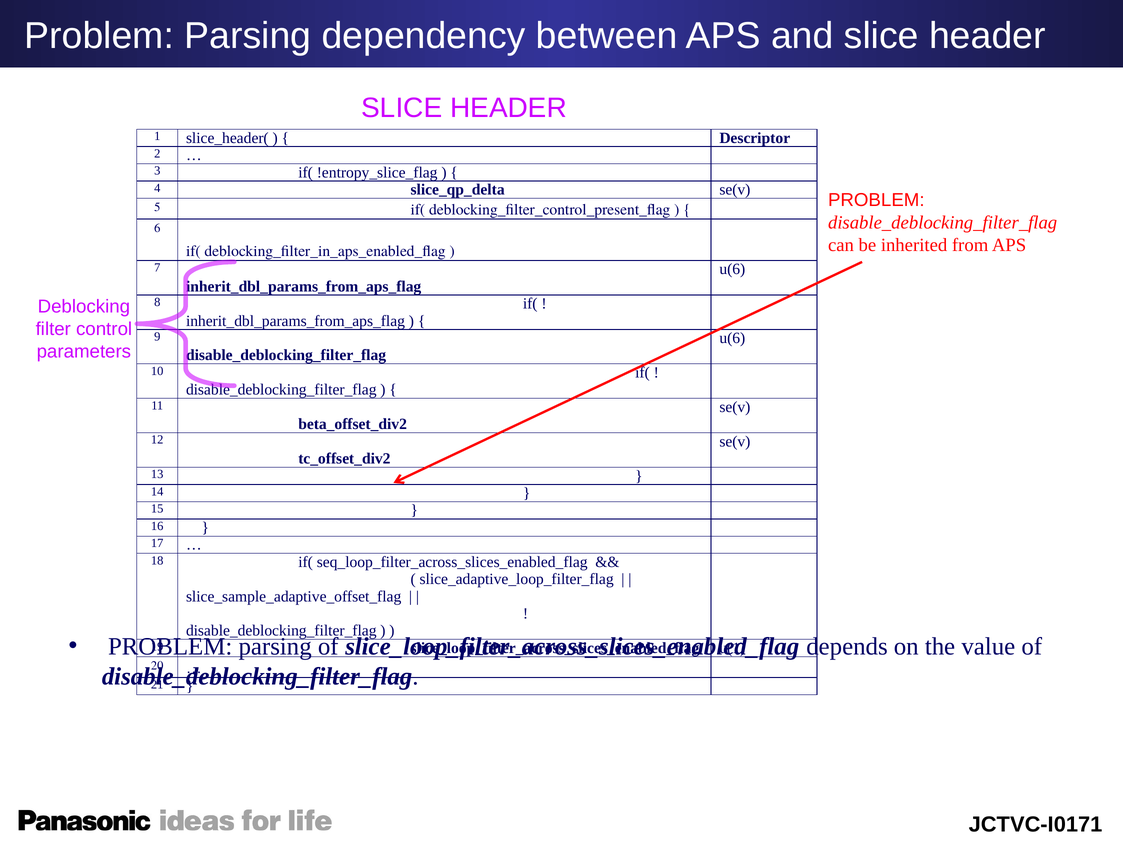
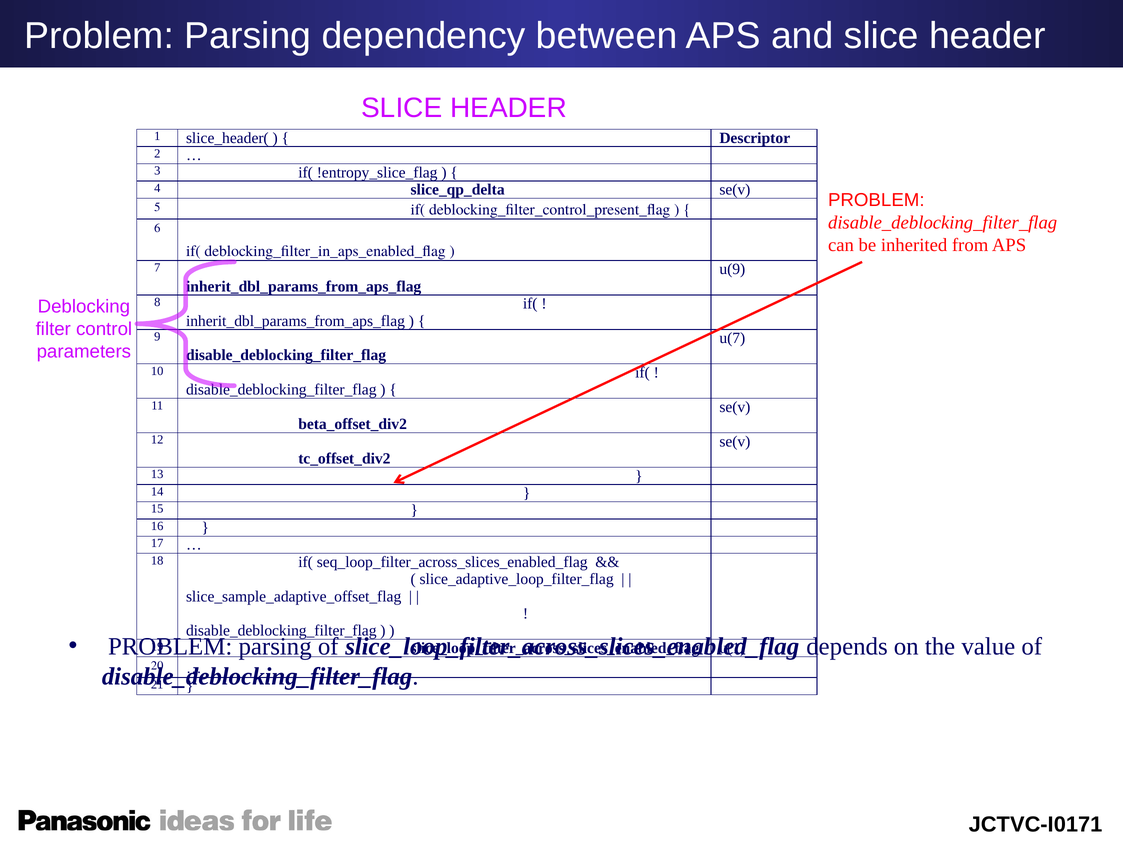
u(6 at (732, 269): u(6 -> u(9
u(6 at (732, 338): u(6 -> u(7
